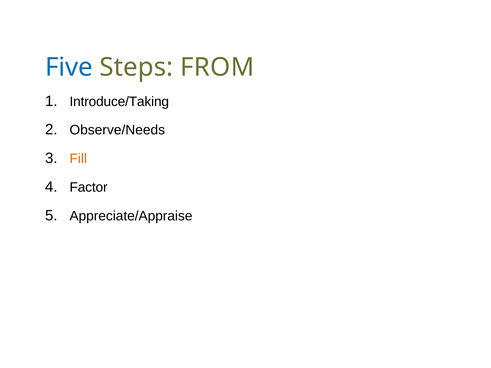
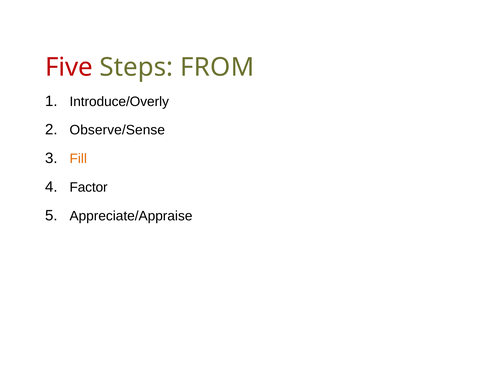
Five colour: blue -> red
Introduce/Taking: Introduce/Taking -> Introduce/Overly
Observe/Needs: Observe/Needs -> Observe/Sense
